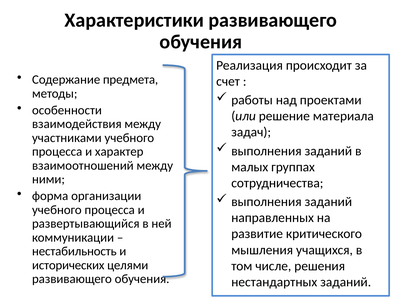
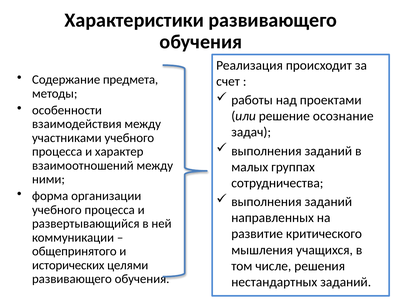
материала: материала -> осознание
нестабильность: нестабильность -> общепринятого
